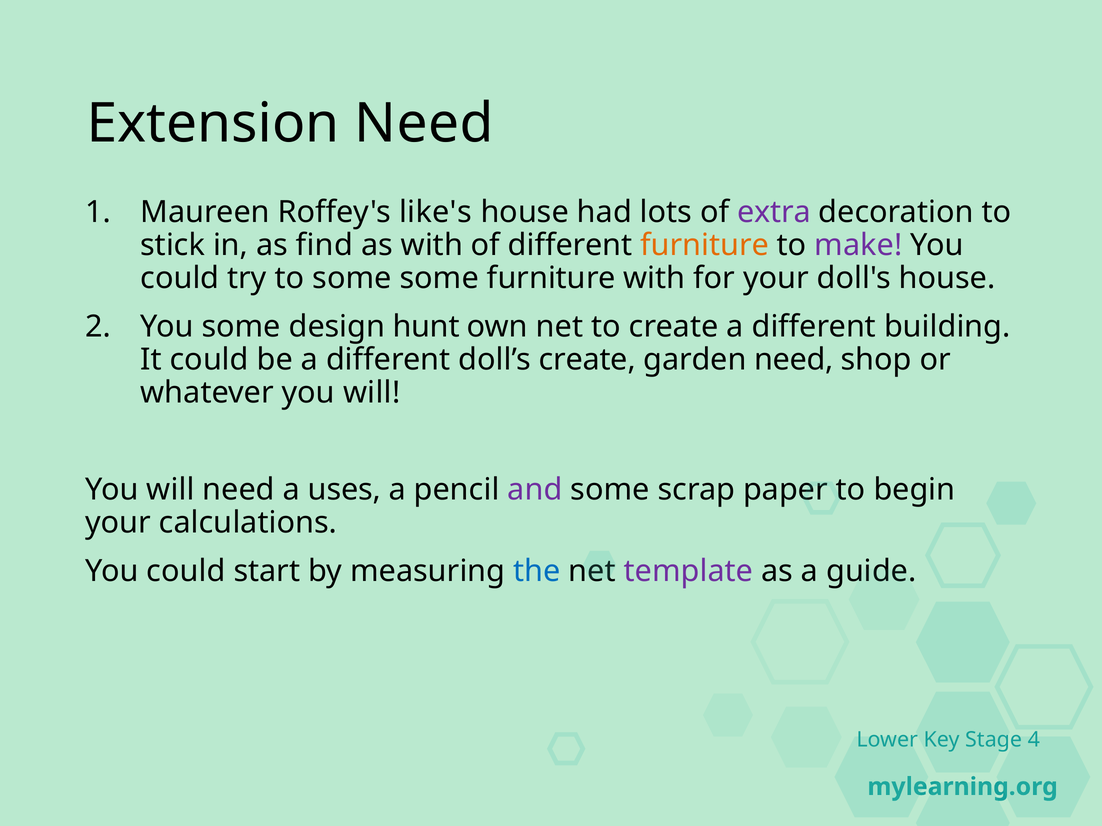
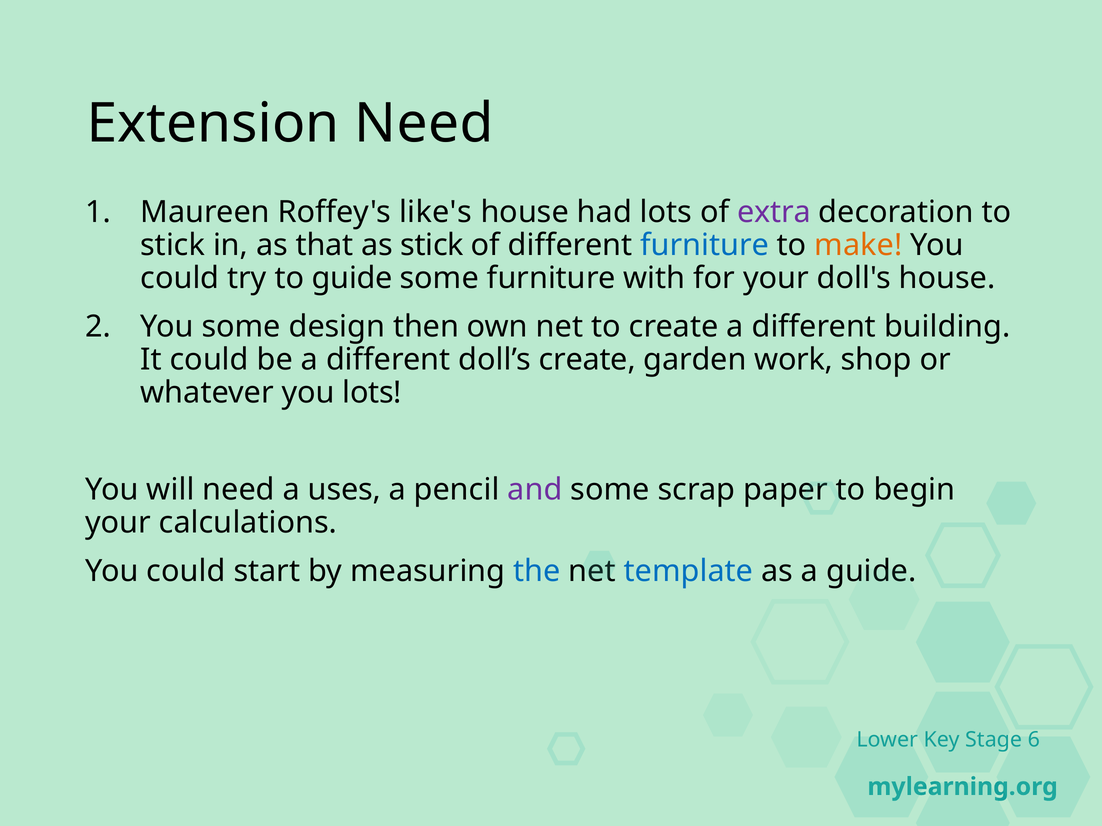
find: find -> that
as with: with -> stick
furniture at (705, 245) colour: orange -> blue
make colour: purple -> orange
to some: some -> guide
hunt: hunt -> then
garden need: need -> work
whatever you will: will -> lots
template colour: purple -> blue
4: 4 -> 6
